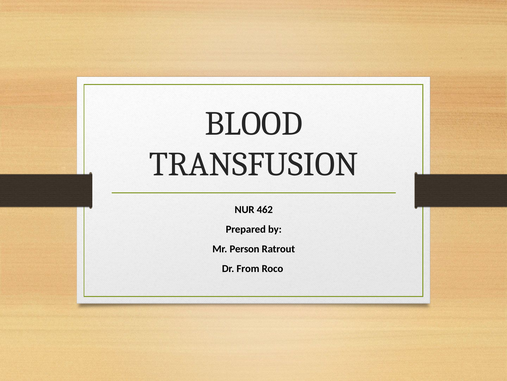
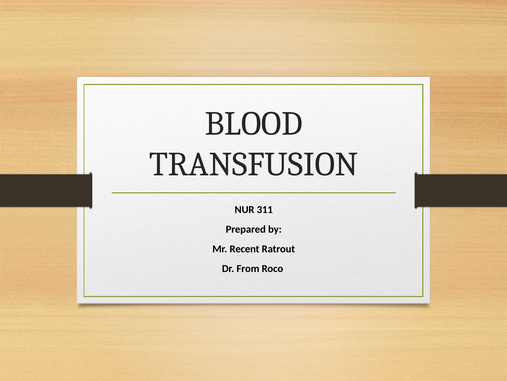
462: 462 -> 311
Person: Person -> Recent
